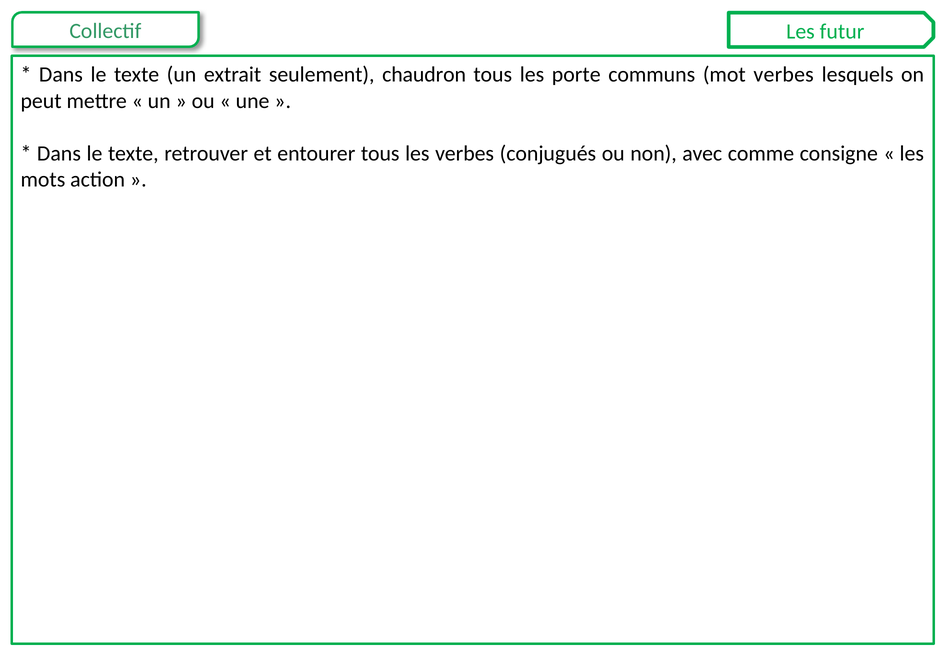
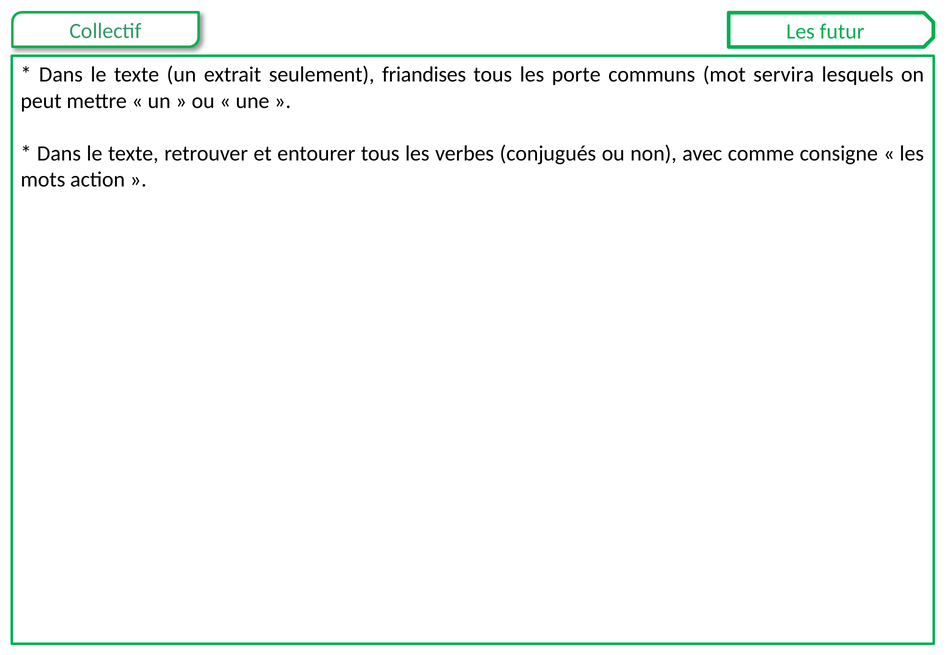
chaudron: chaudron -> friandises
mot verbes: verbes -> servira
